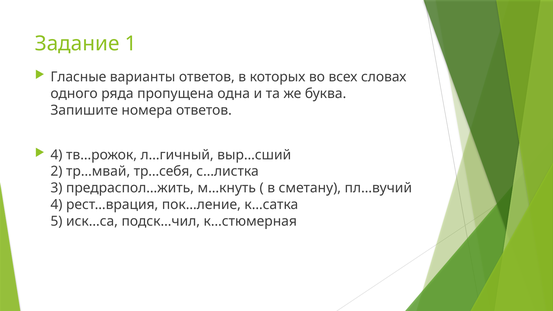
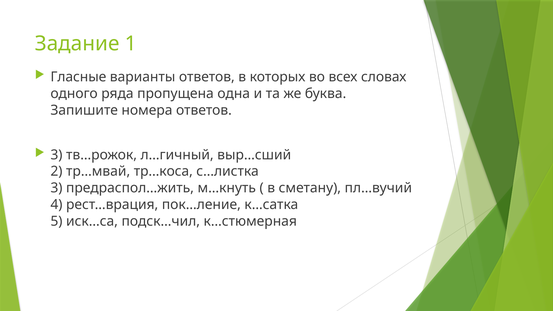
4 at (56, 155): 4 -> 3
тр…себя: тр…себя -> тр…коса
